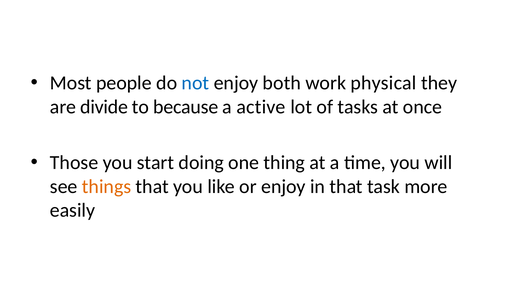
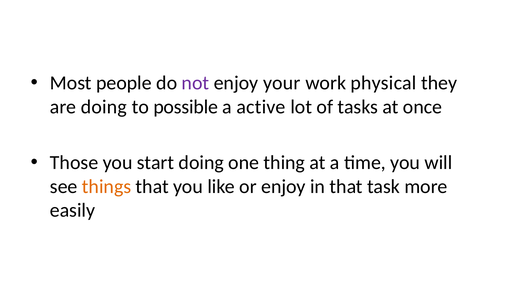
not colour: blue -> purple
both: both -> your
are divide: divide -> doing
because: because -> possible
